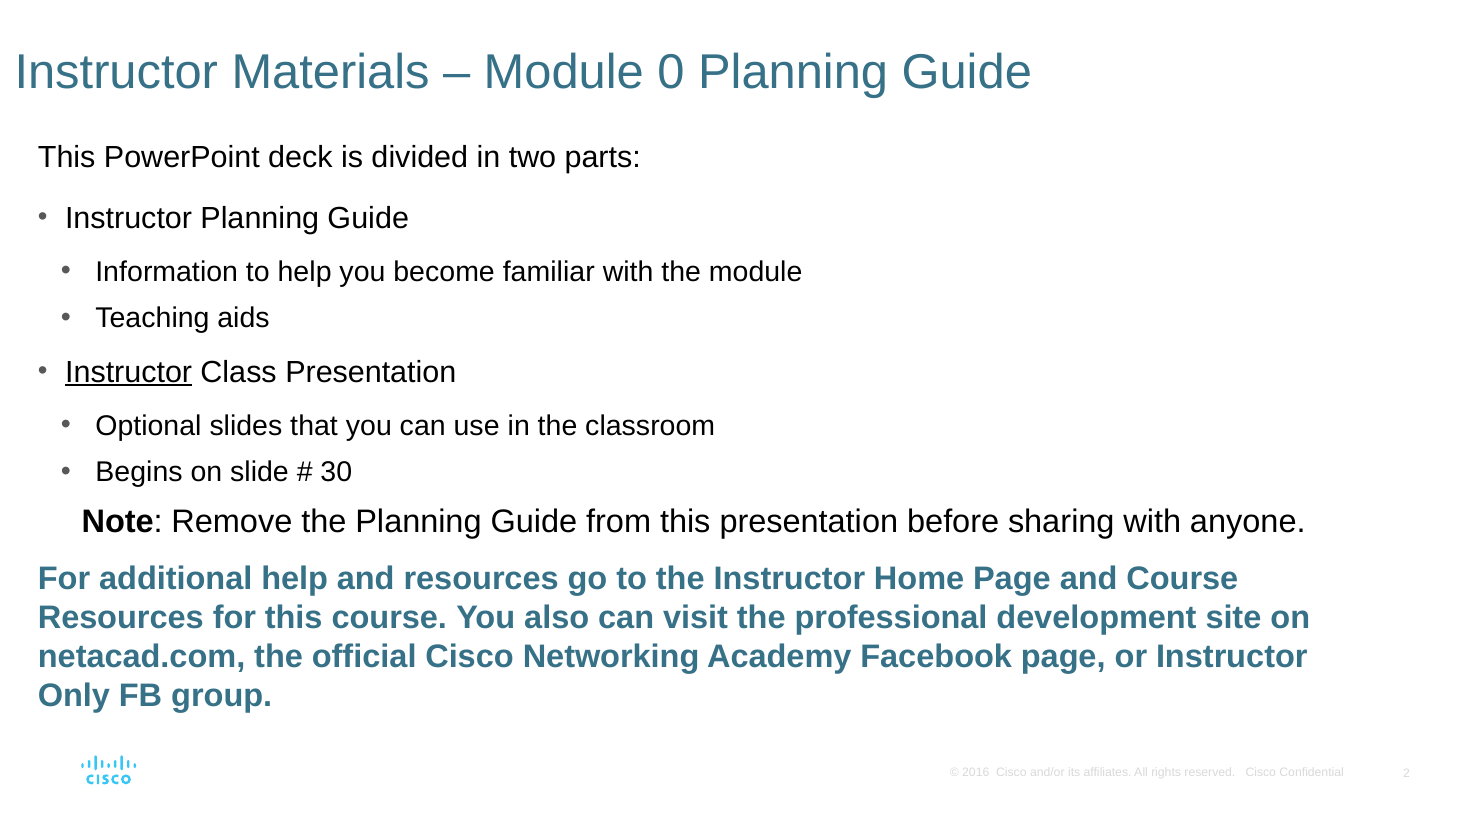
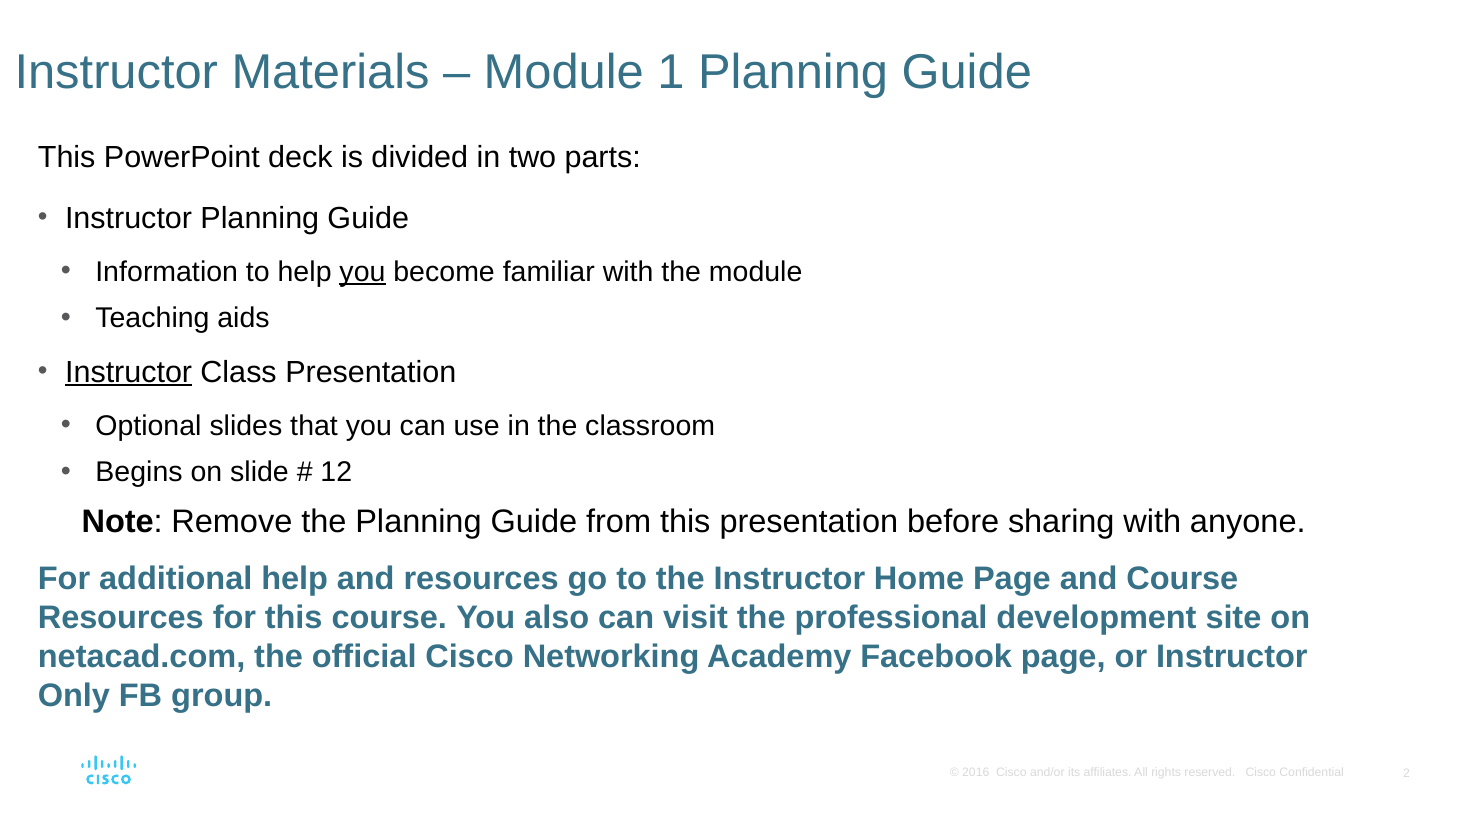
0: 0 -> 1
you at (363, 272) underline: none -> present
30: 30 -> 12
